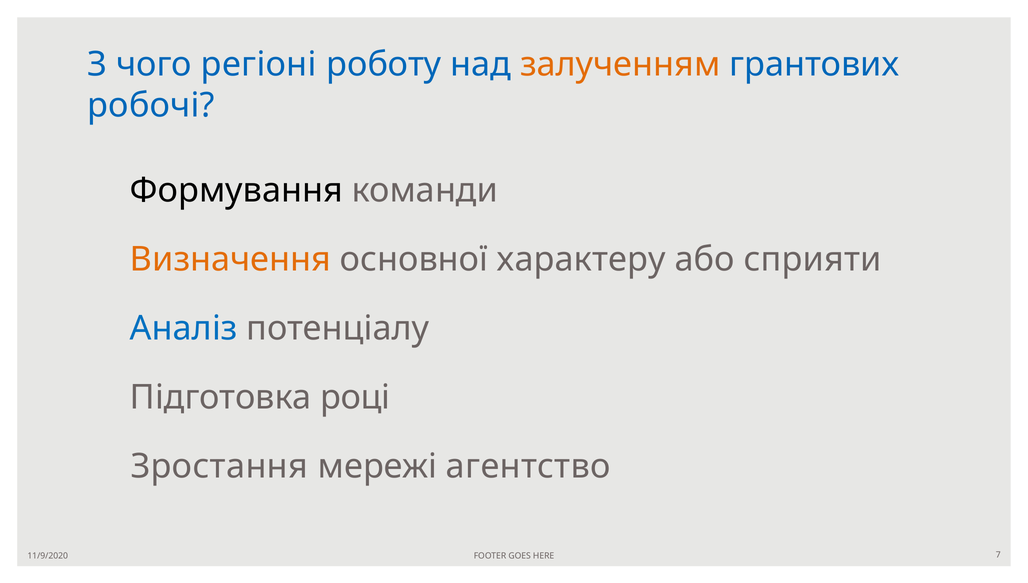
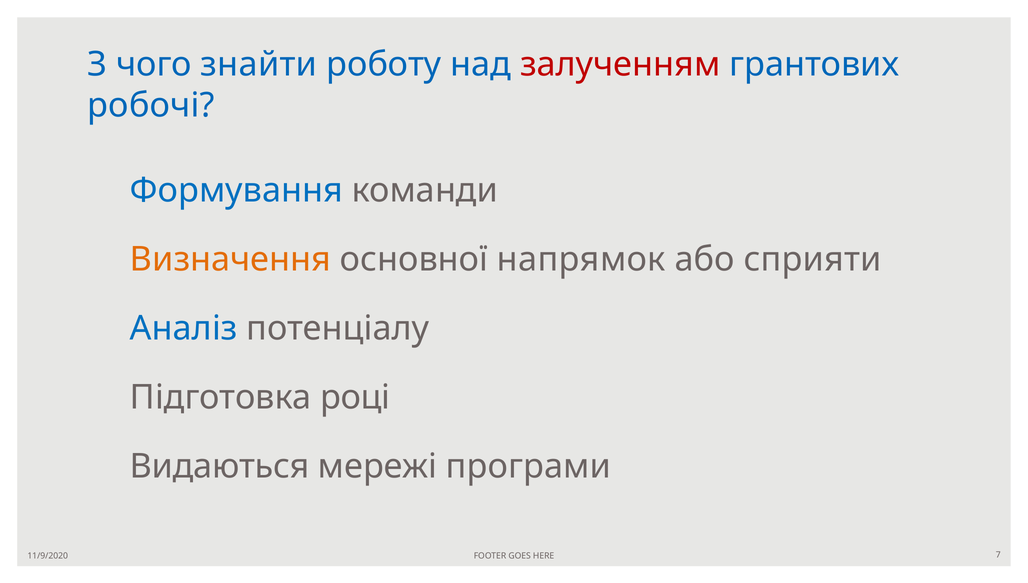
регіоні: регіоні -> знайти
залученням colour: orange -> red
Формування colour: black -> blue
характеру: характеру -> напрямок
Зростання: Зростання -> Видаються
агентство: агентство -> програми
